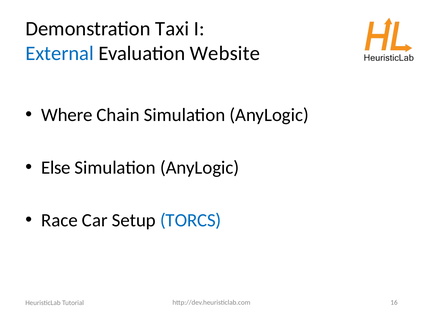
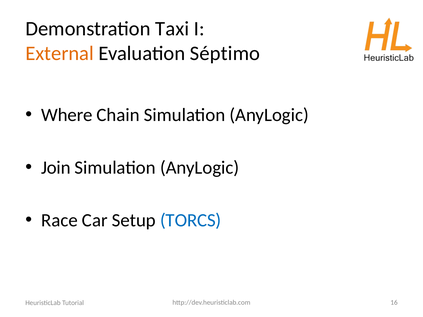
External colour: blue -> orange
Website: Website -> Séptimo
Else: Else -> Join
